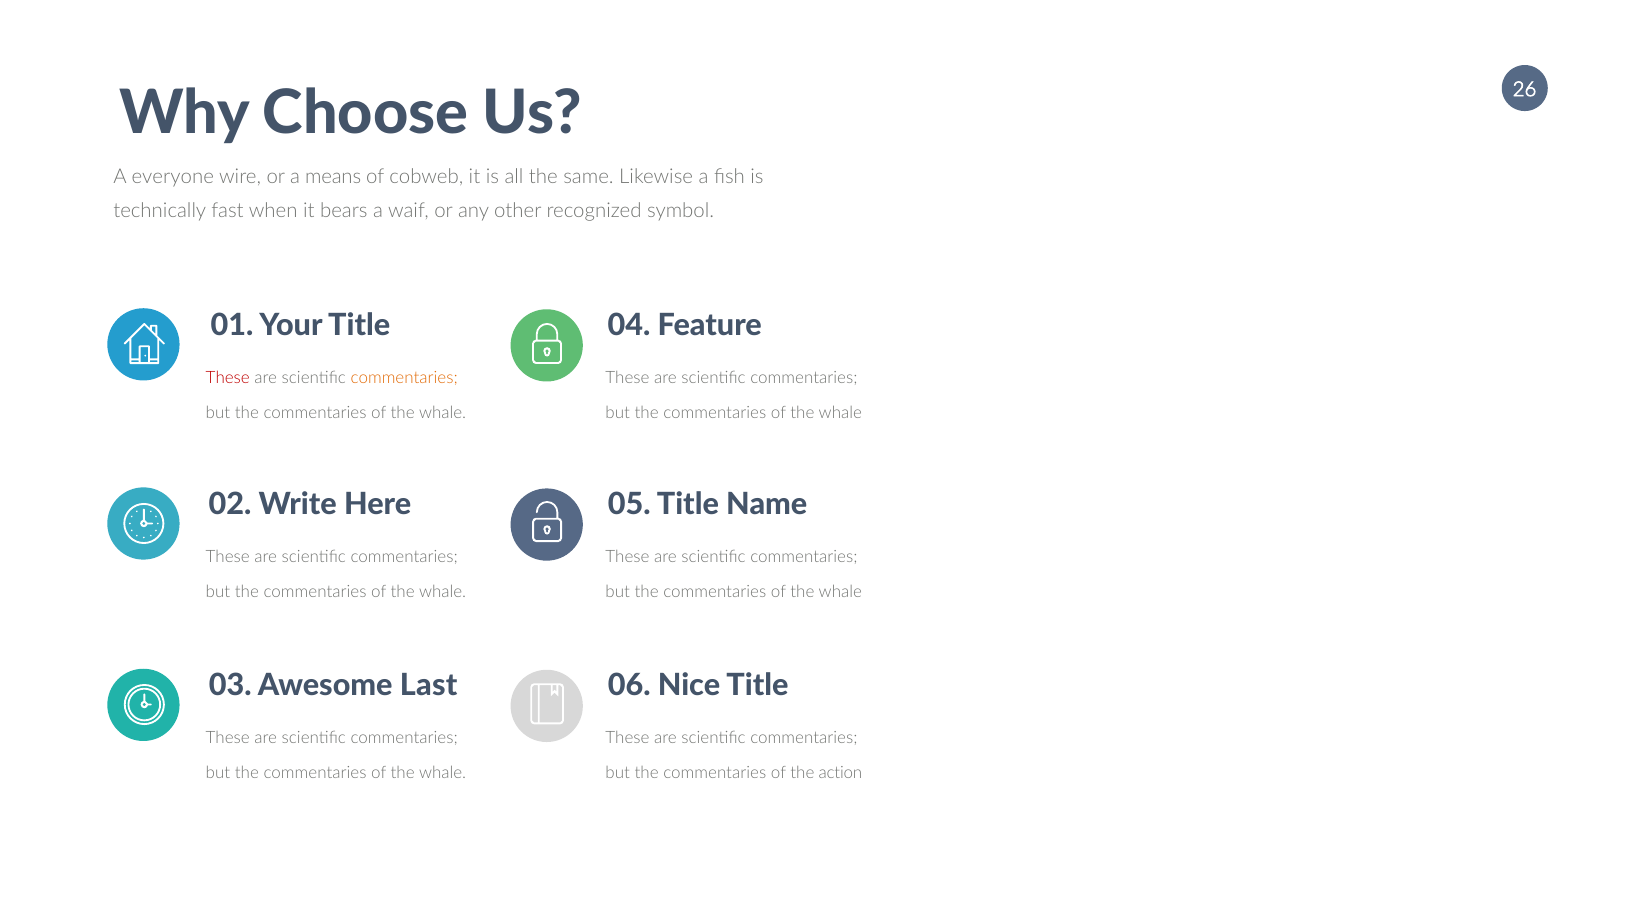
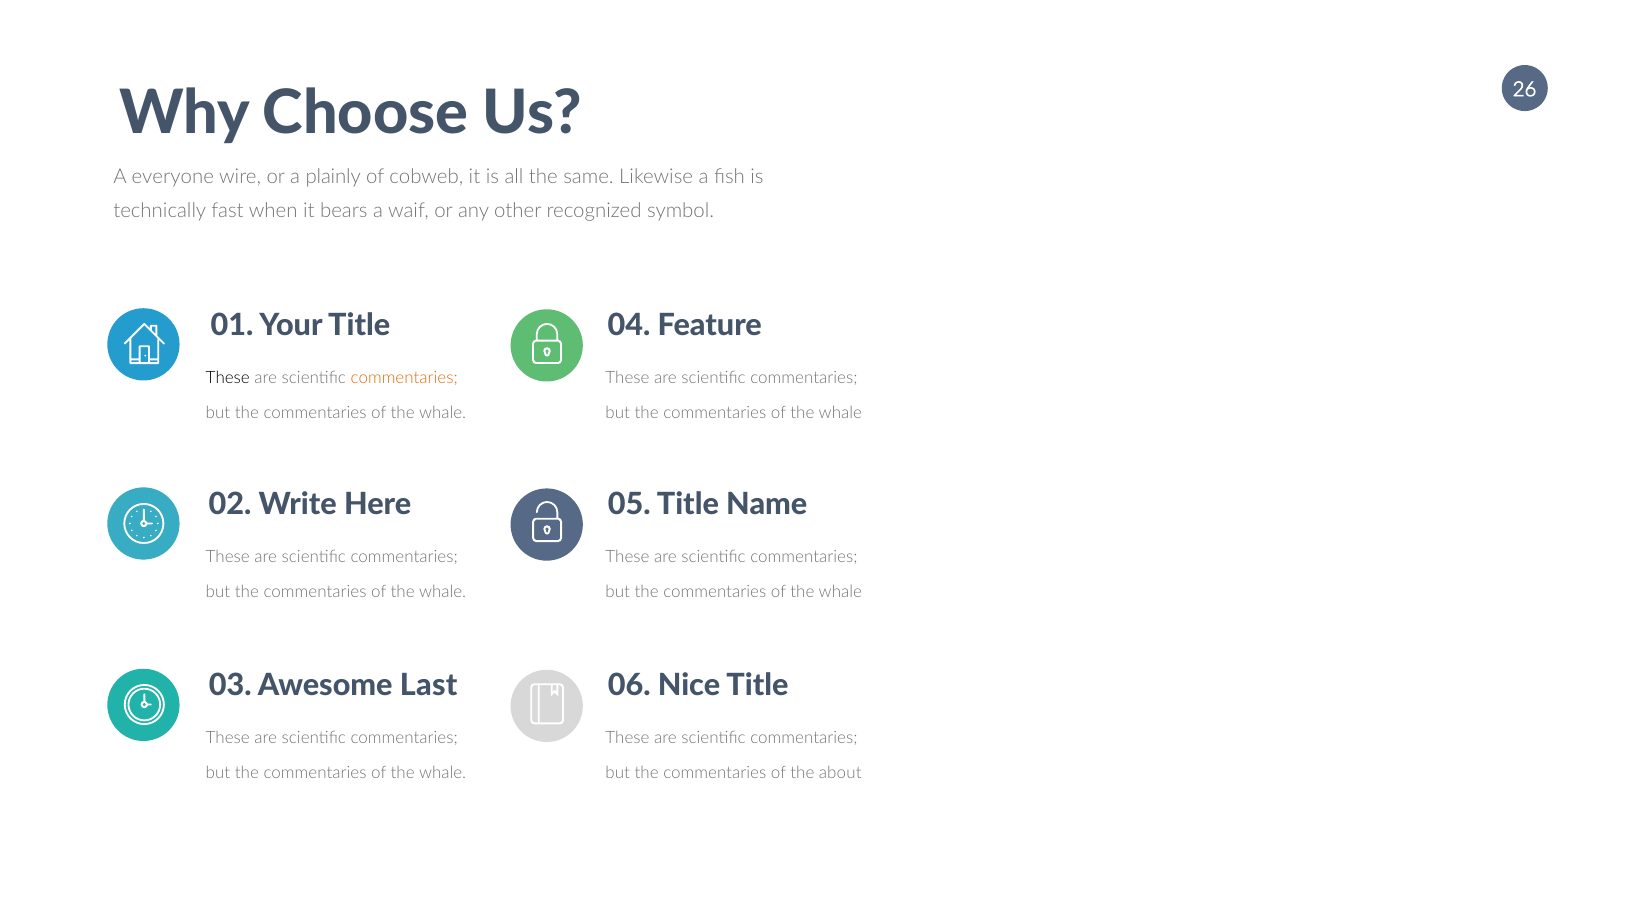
means: means -> plainly
These at (228, 378) colour: red -> black
action: action -> about
